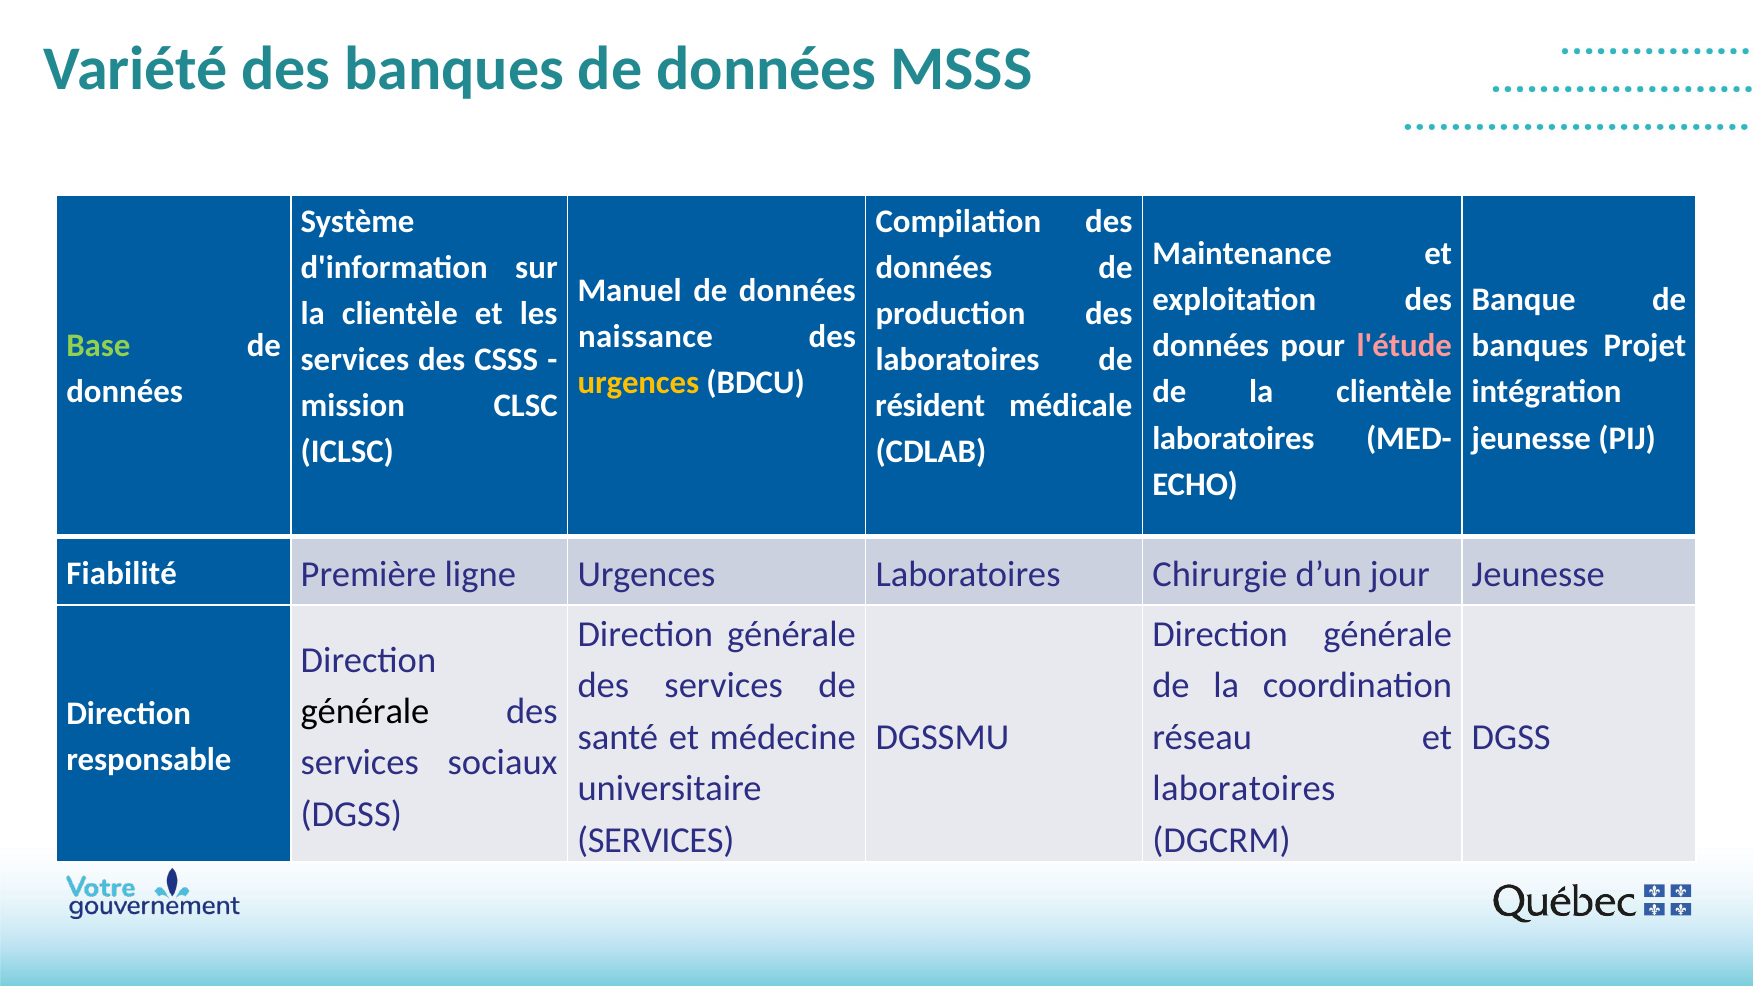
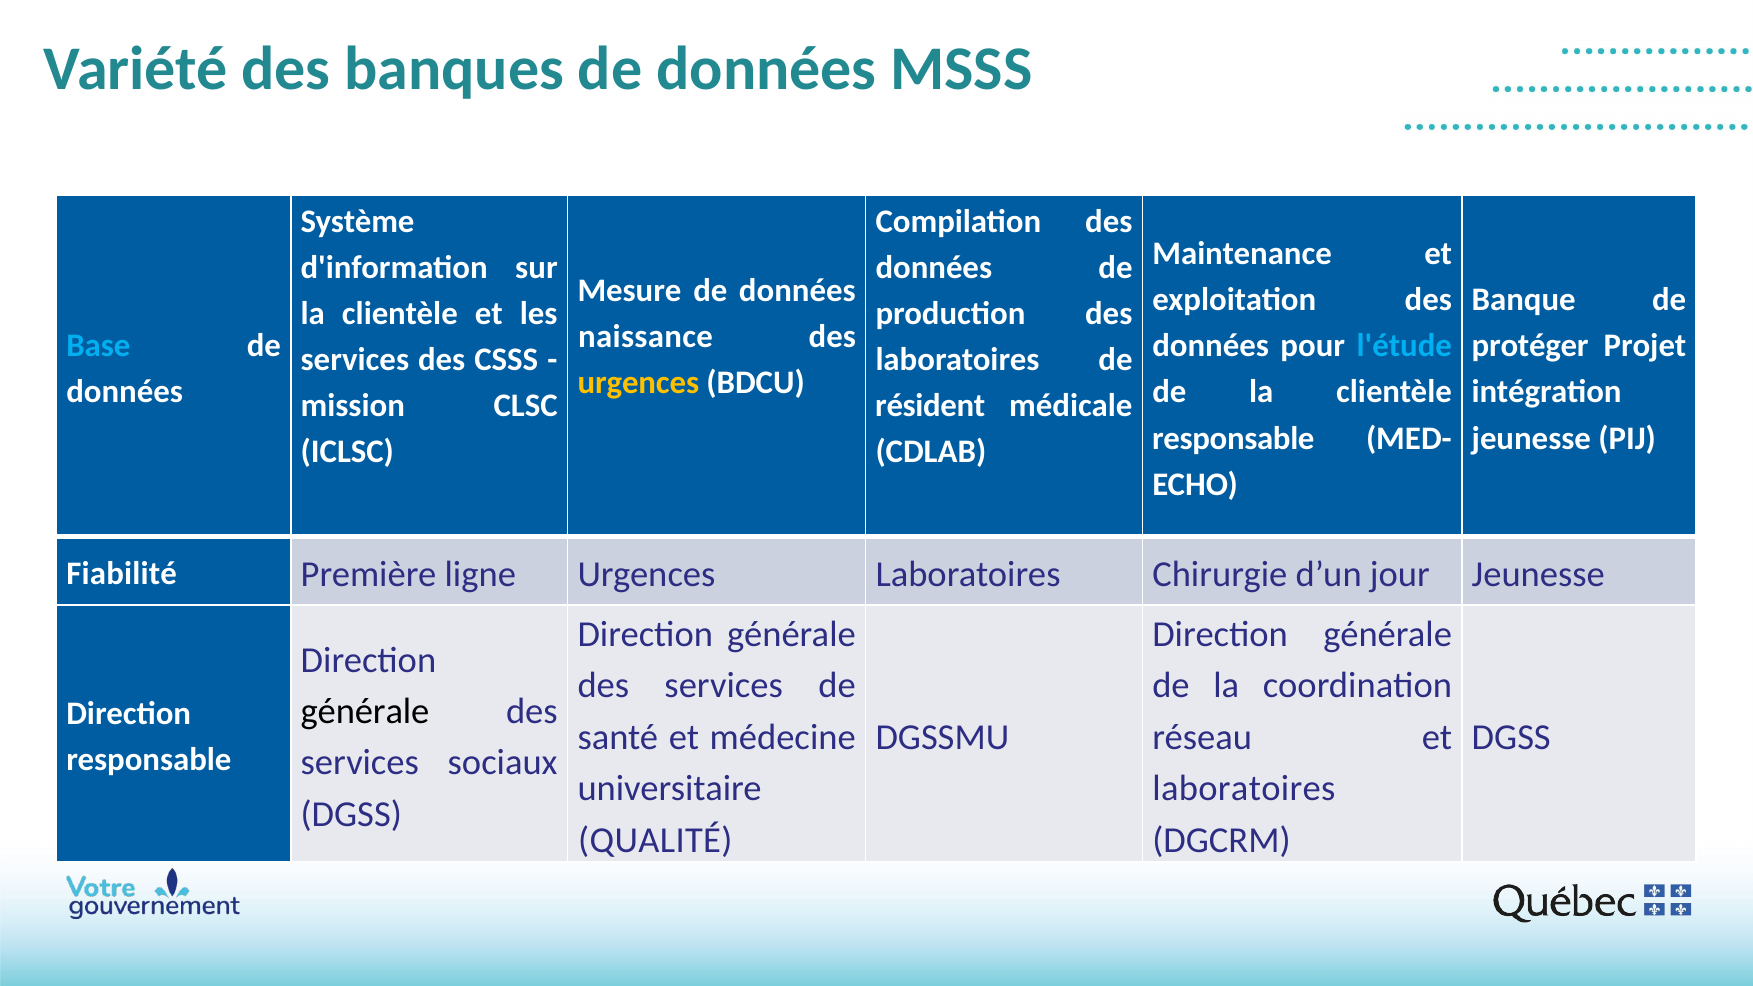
Manuel: Manuel -> Mesure
Base colour: light green -> light blue
l'étude colour: pink -> light blue
banques at (1530, 346): banques -> protéger
laboratoires at (1233, 438): laboratoires -> responsable
SERVICES at (656, 840): SERVICES -> QUALITÉ
